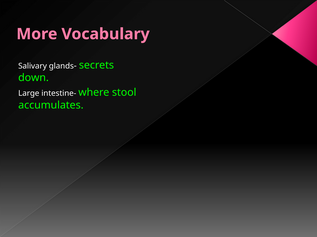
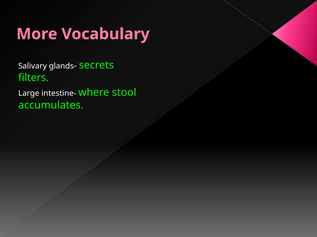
down: down -> filters
